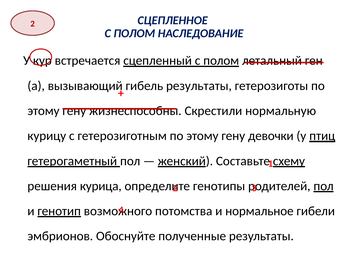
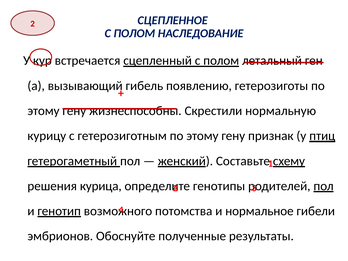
гибель результаты: результаты -> появлению
девочки: девочки -> признак
